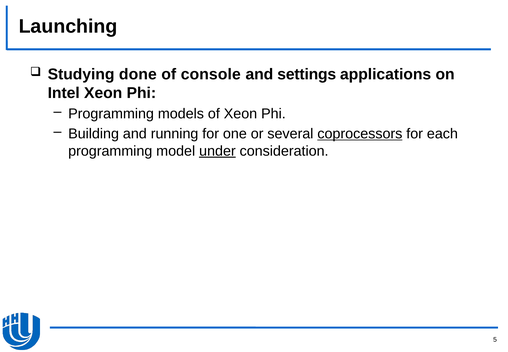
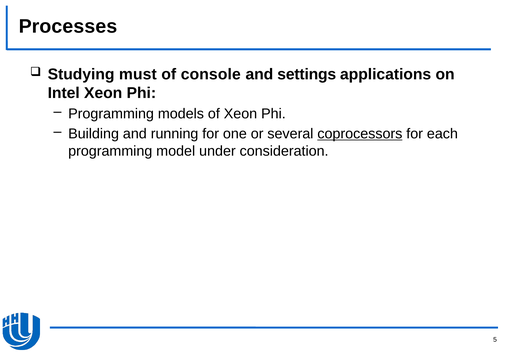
Launching: Launching -> Processes
done: done -> must
under underline: present -> none
